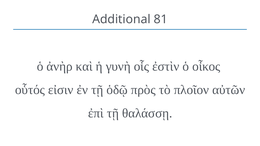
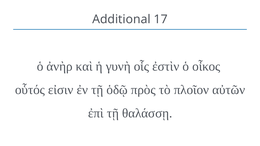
81: 81 -> 17
